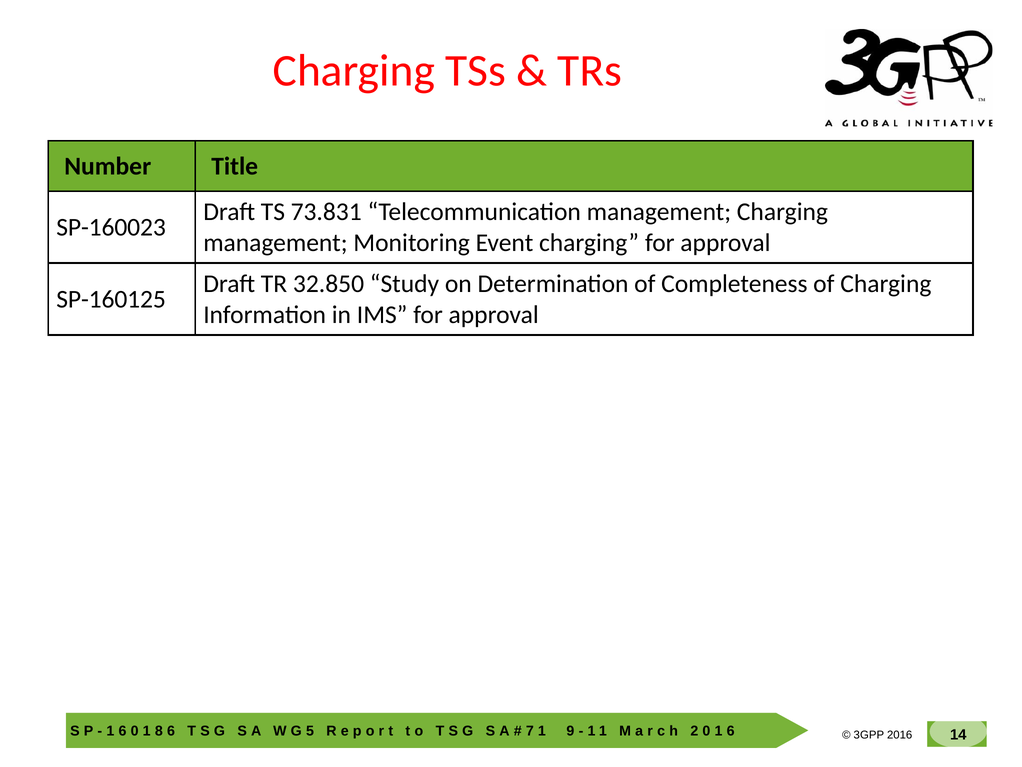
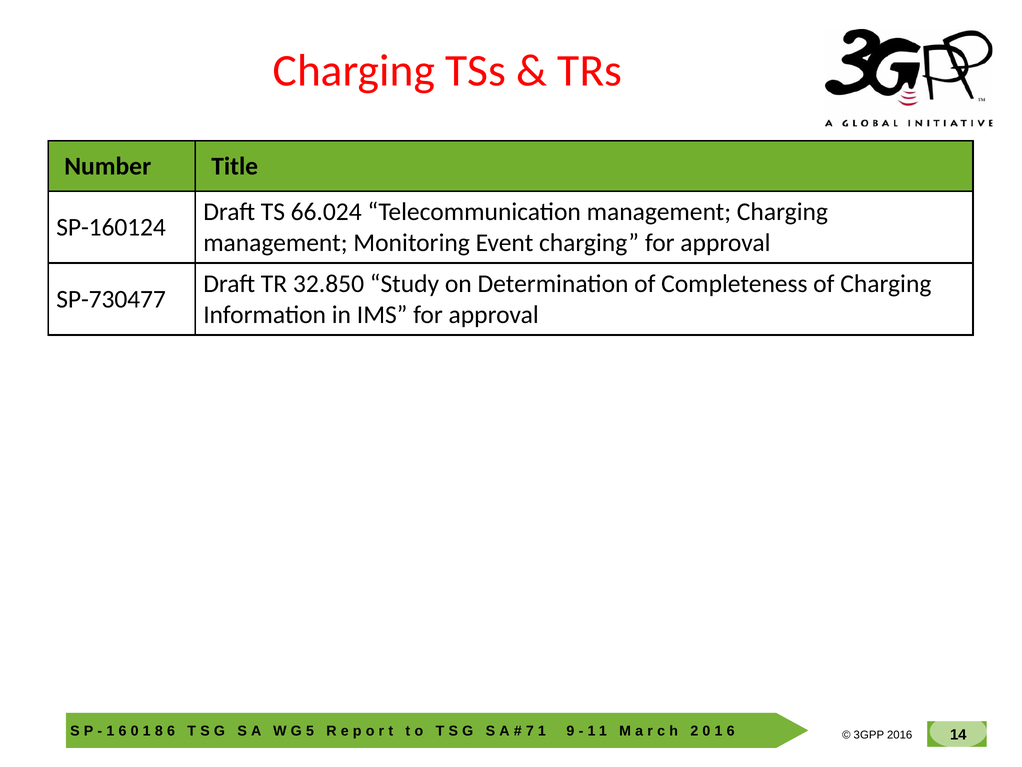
73.831: 73.831 -> 66.024
SP-160023: SP-160023 -> SP-160124
SP-160125: SP-160125 -> SP-730477
